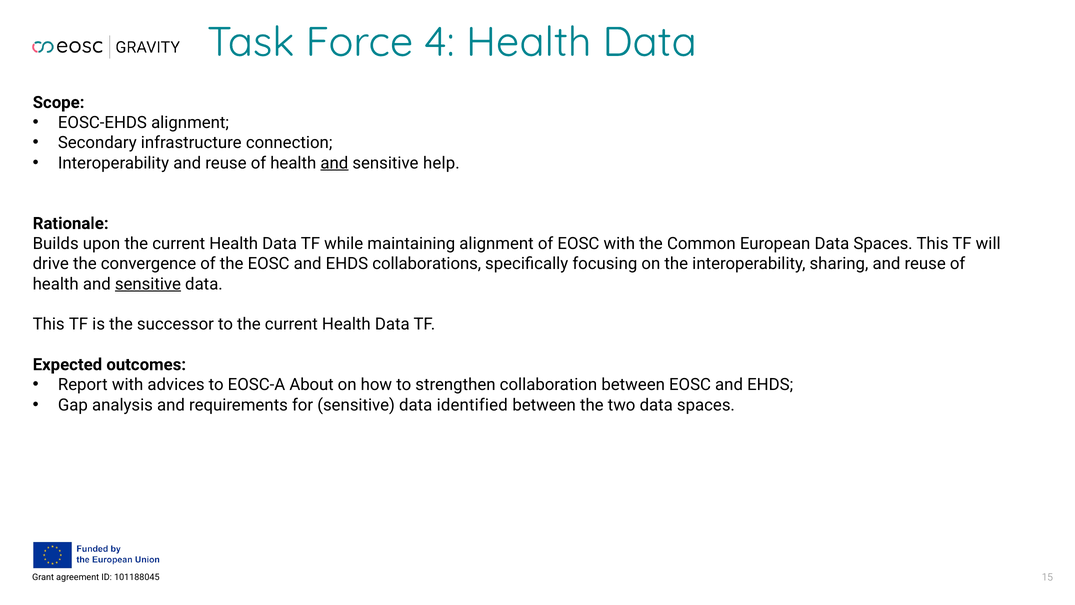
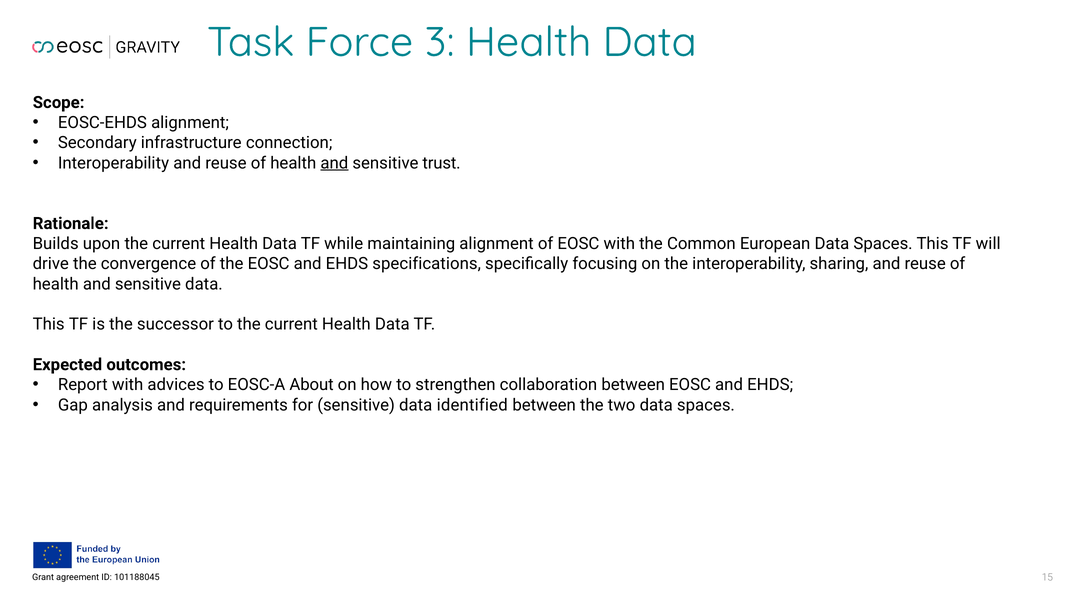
4: 4 -> 3
help: help -> trust
collaborations: collaborations -> specifications
sensitive at (148, 284) underline: present -> none
